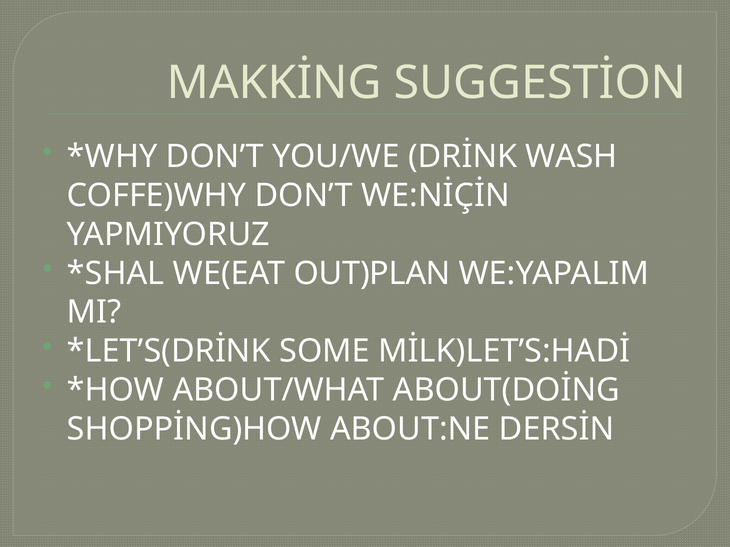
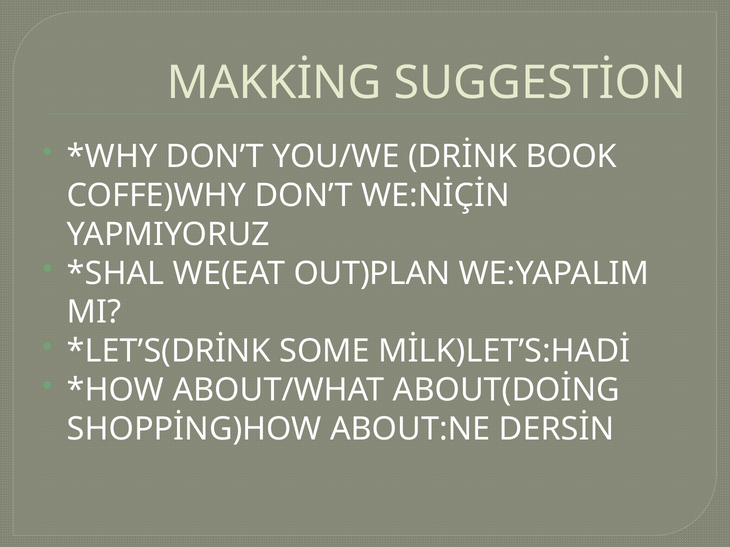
WASH: WASH -> BOOK
